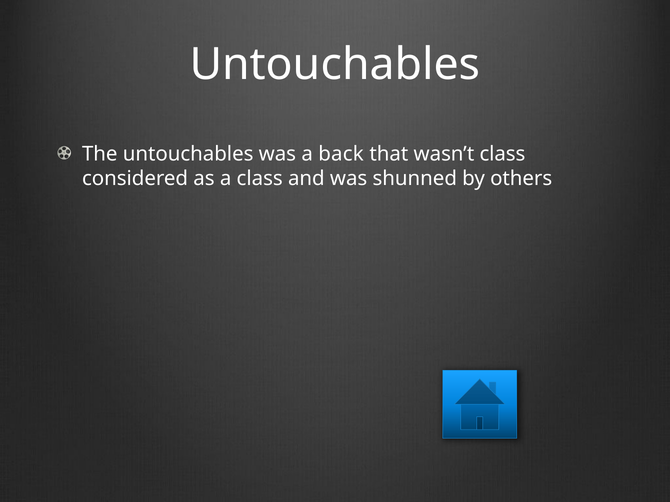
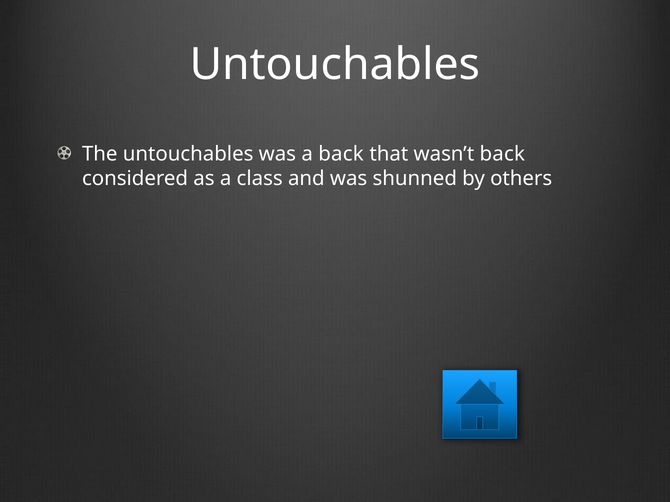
wasn’t class: class -> back
